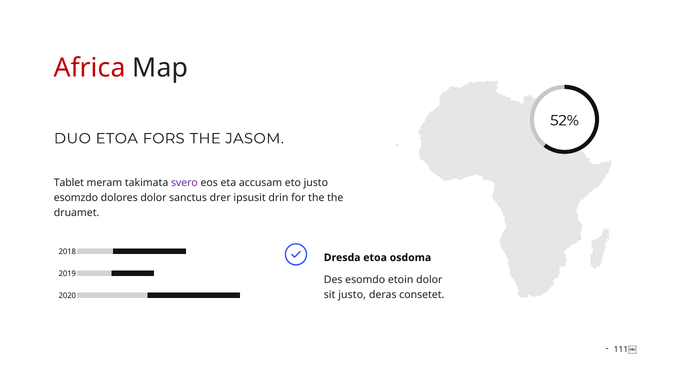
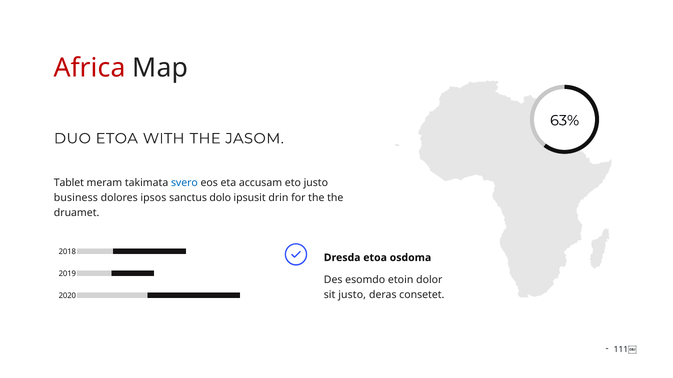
52%: 52% -> 63%
FORS: FORS -> WITH
svero colour: purple -> blue
esomzdo: esomzdo -> business
dolores dolor: dolor -> ipsos
drer: drer -> dolo
